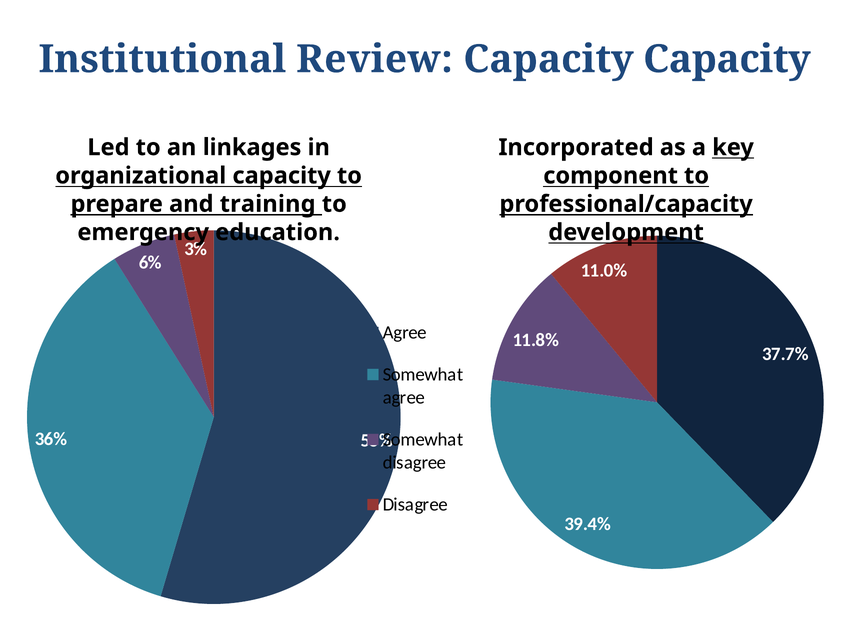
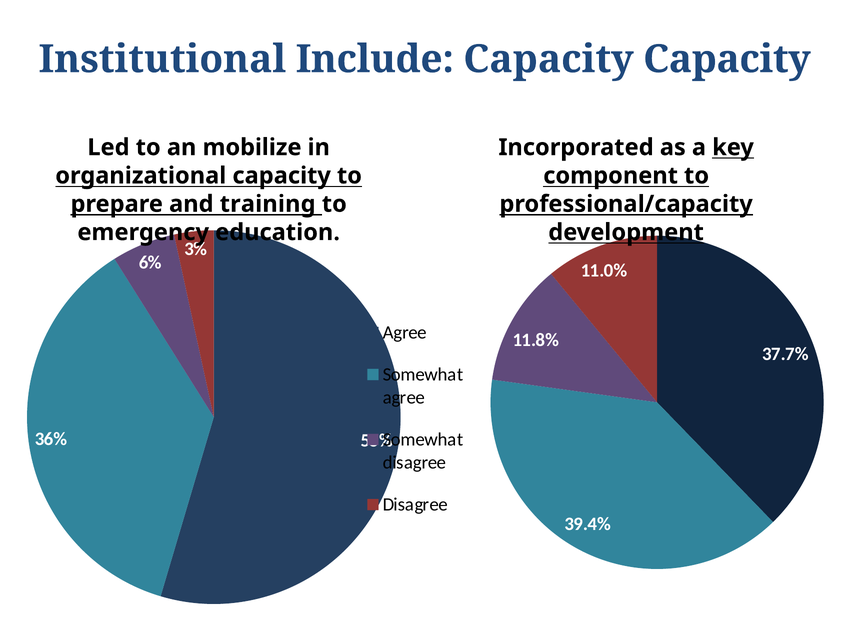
Review: Review -> Include
linkages: linkages -> mobilize
